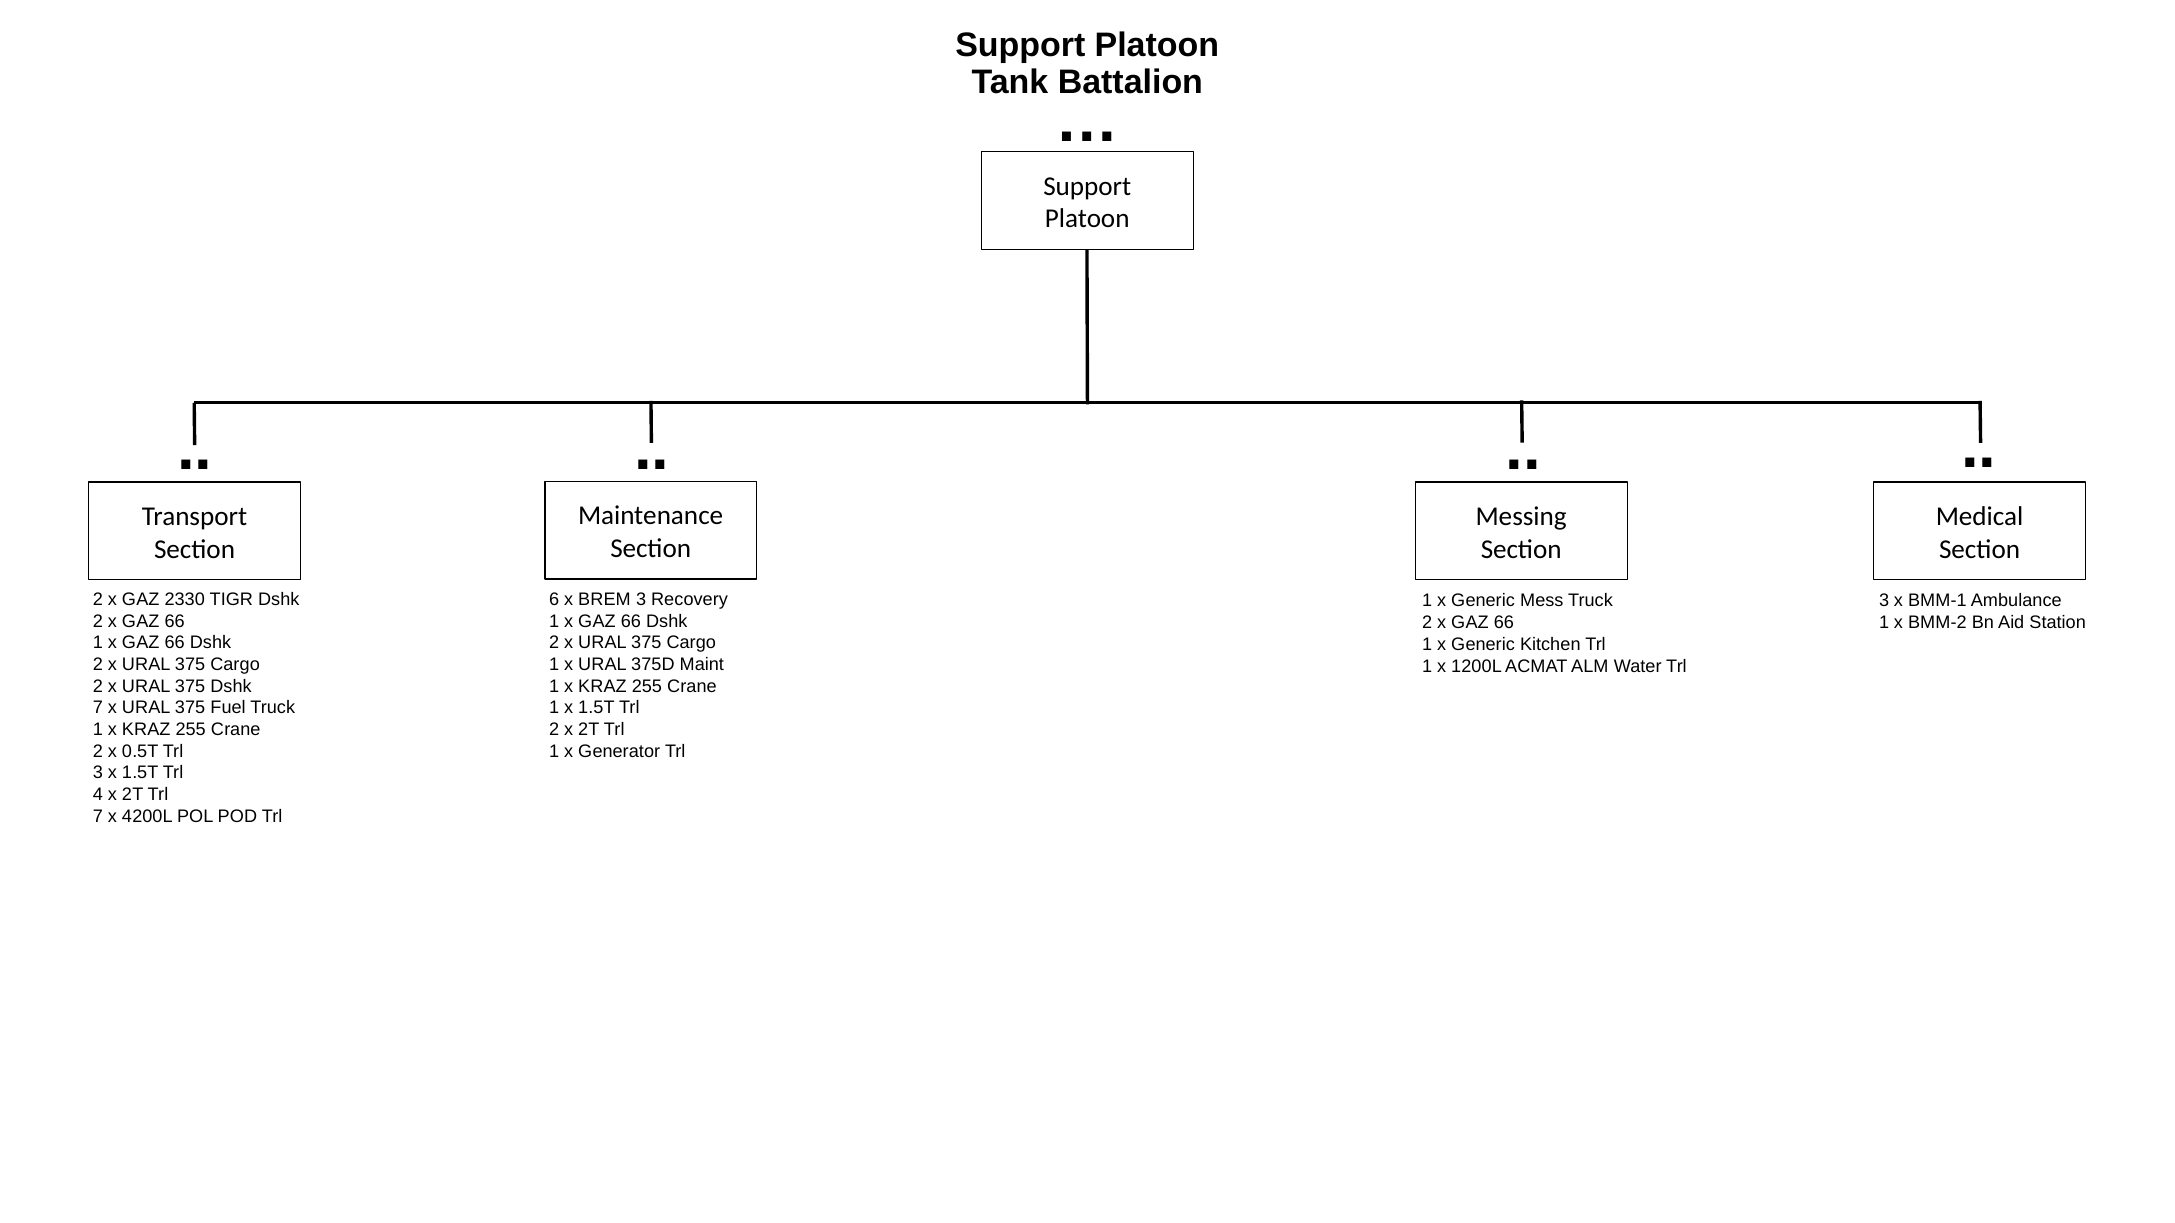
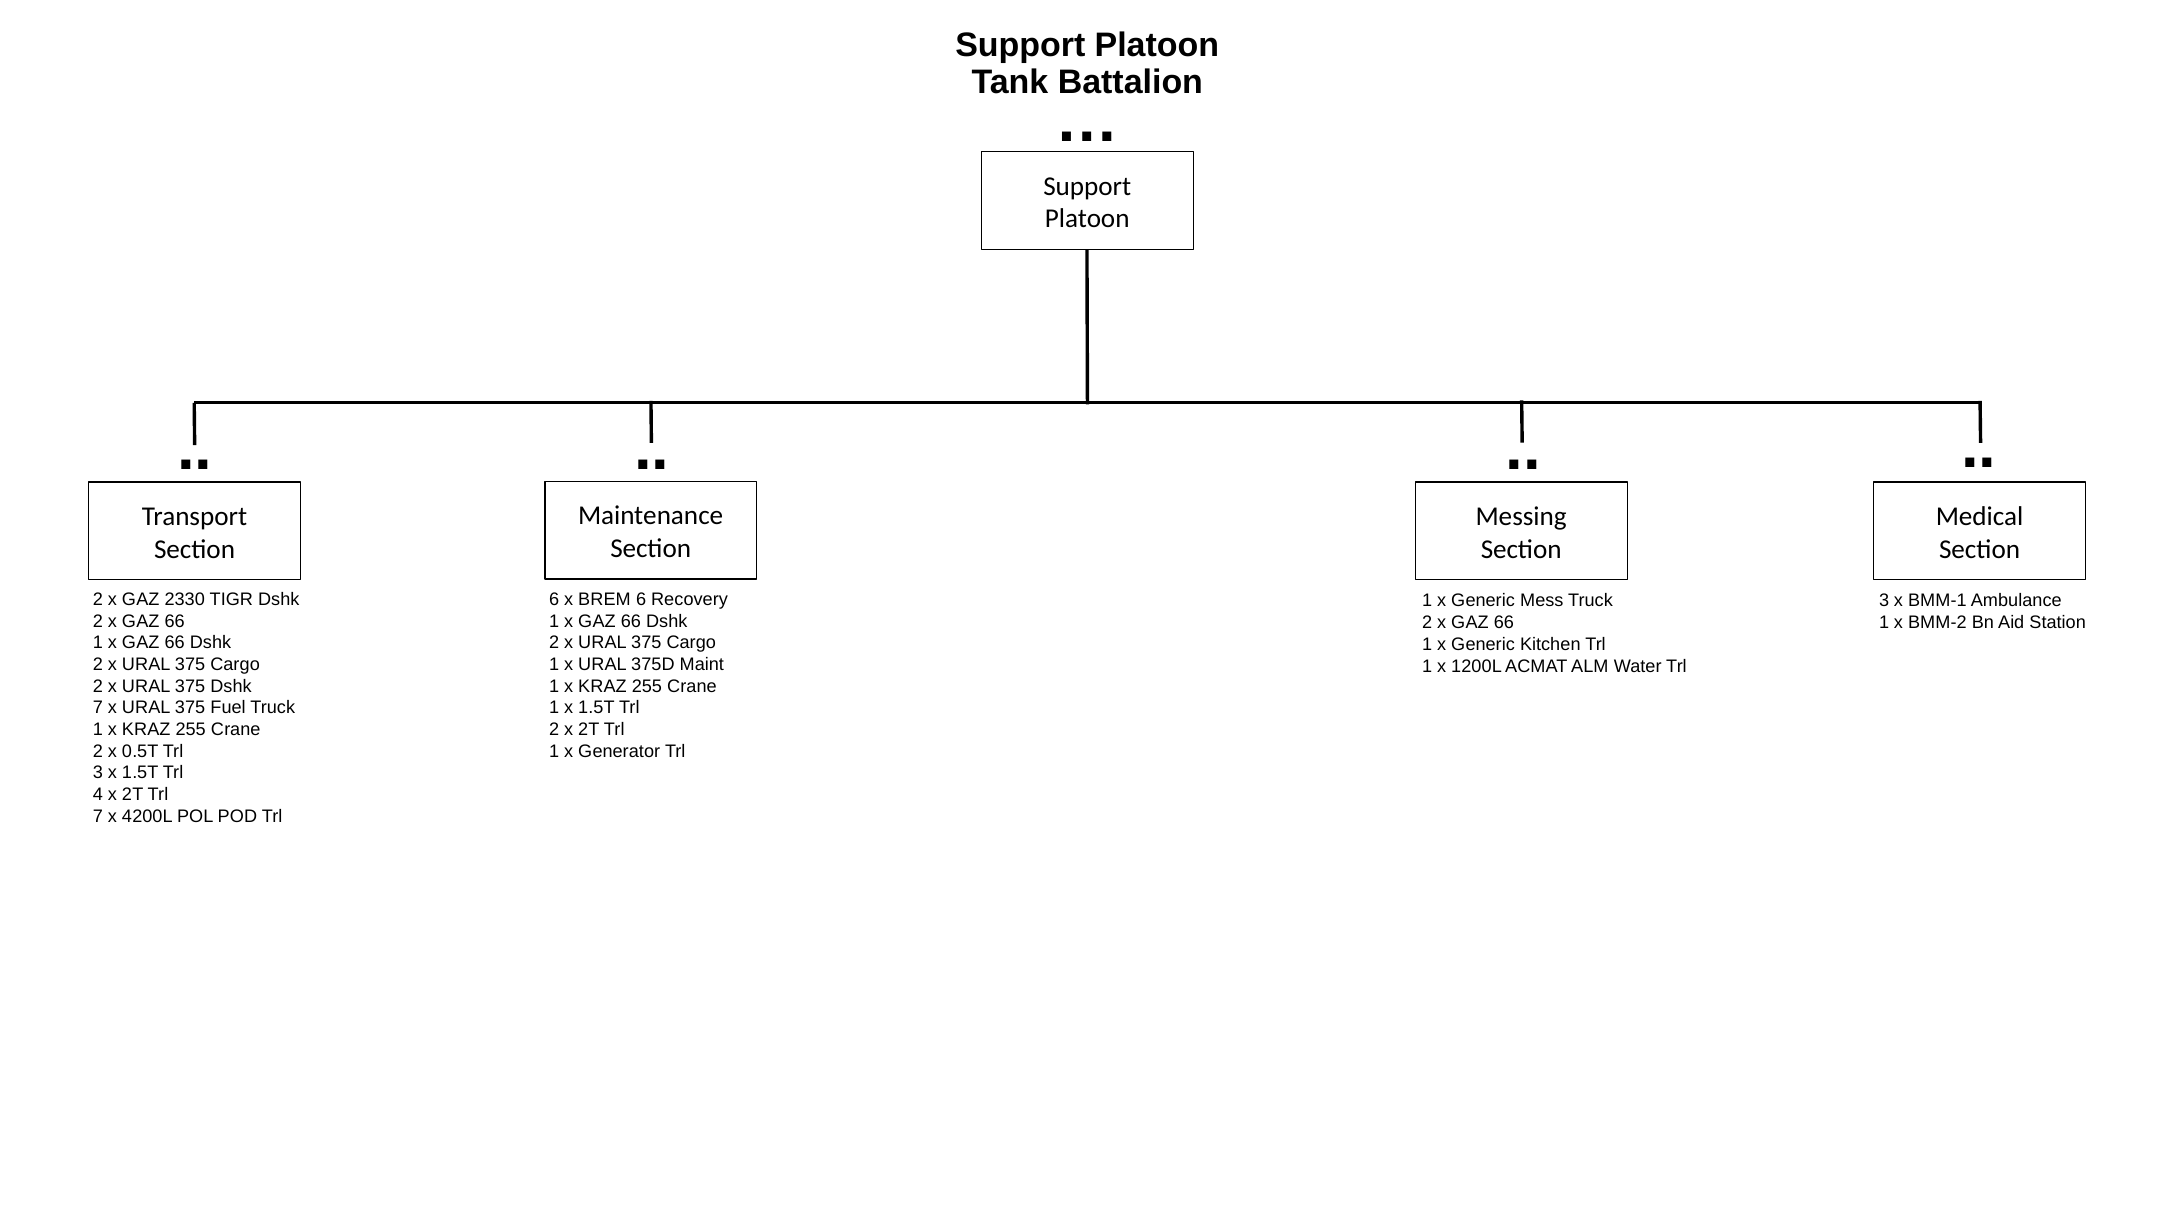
BREM 3: 3 -> 6
